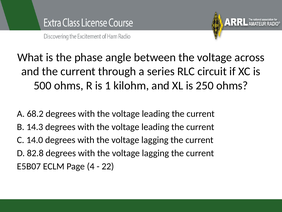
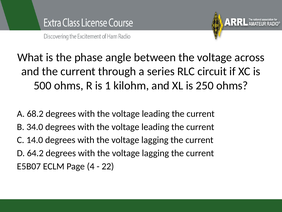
14.3: 14.3 -> 34.0
82.8: 82.8 -> 64.2
